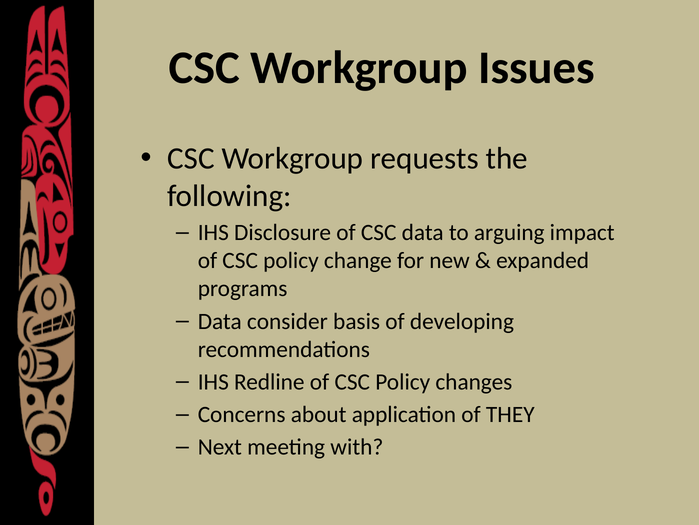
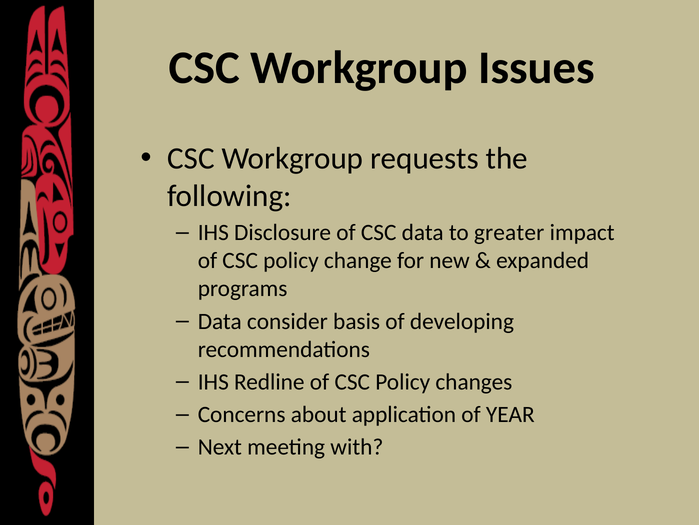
arguing: arguing -> greater
THEY: THEY -> YEAR
